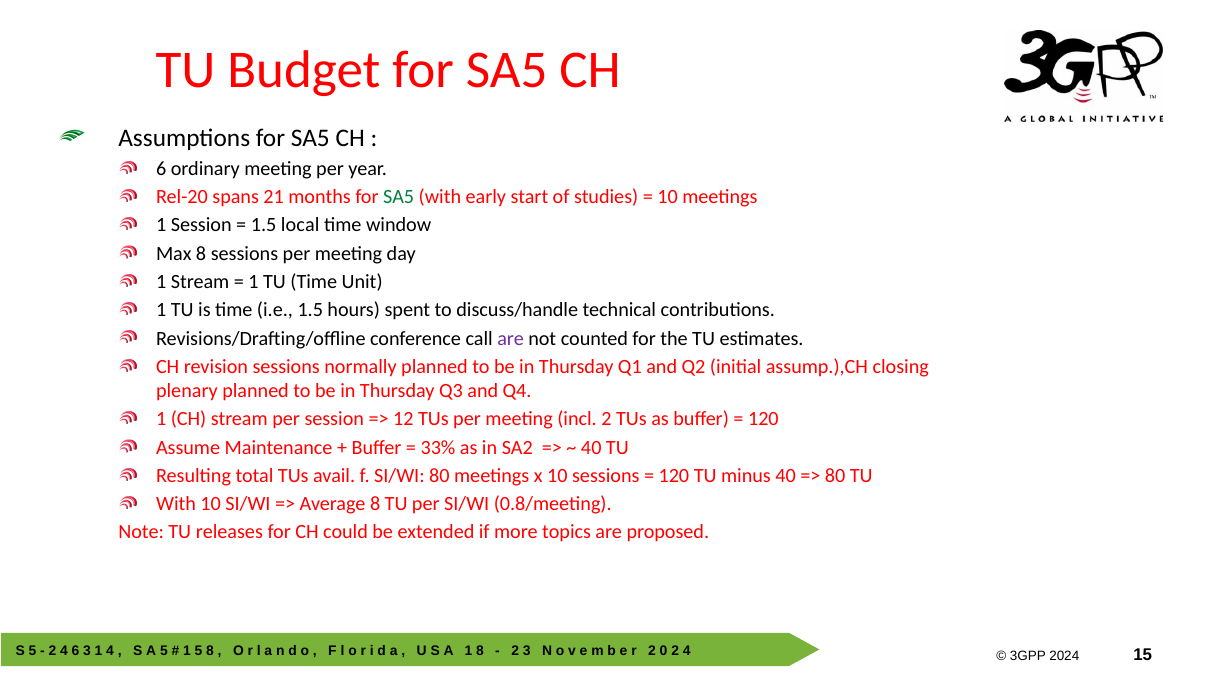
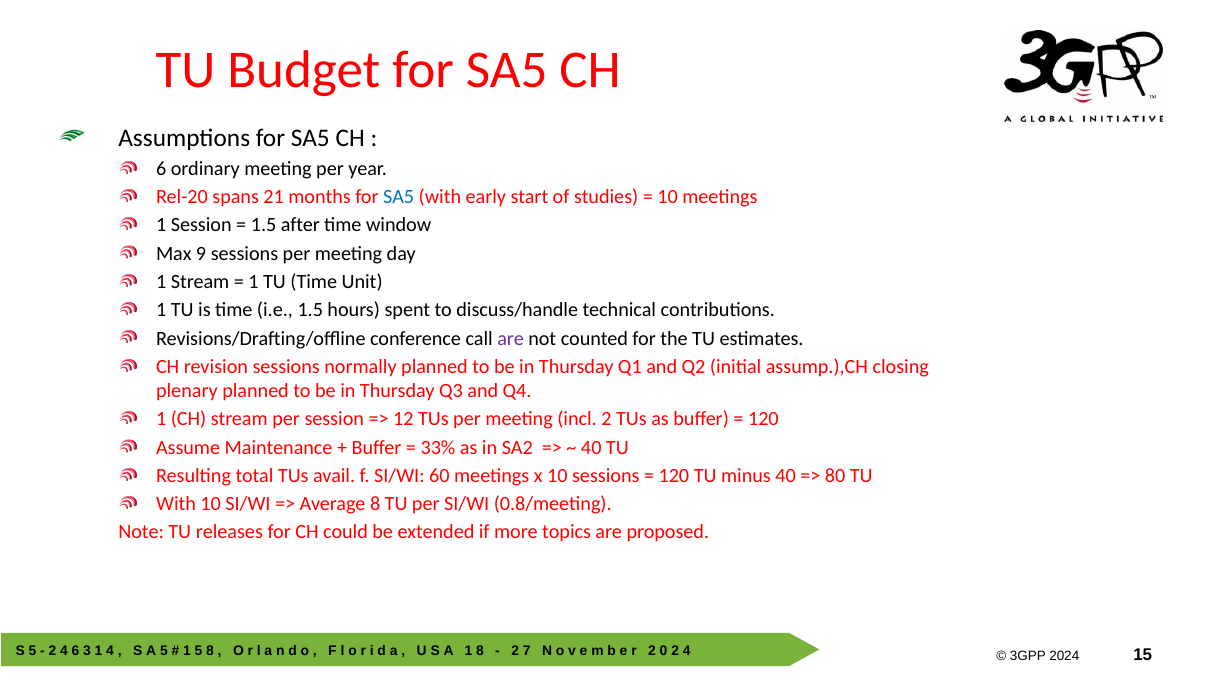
SA5 at (399, 197) colour: green -> blue
local: local -> after
Max 8: 8 -> 9
SI/WI 80: 80 -> 60
2 3: 3 -> 7
